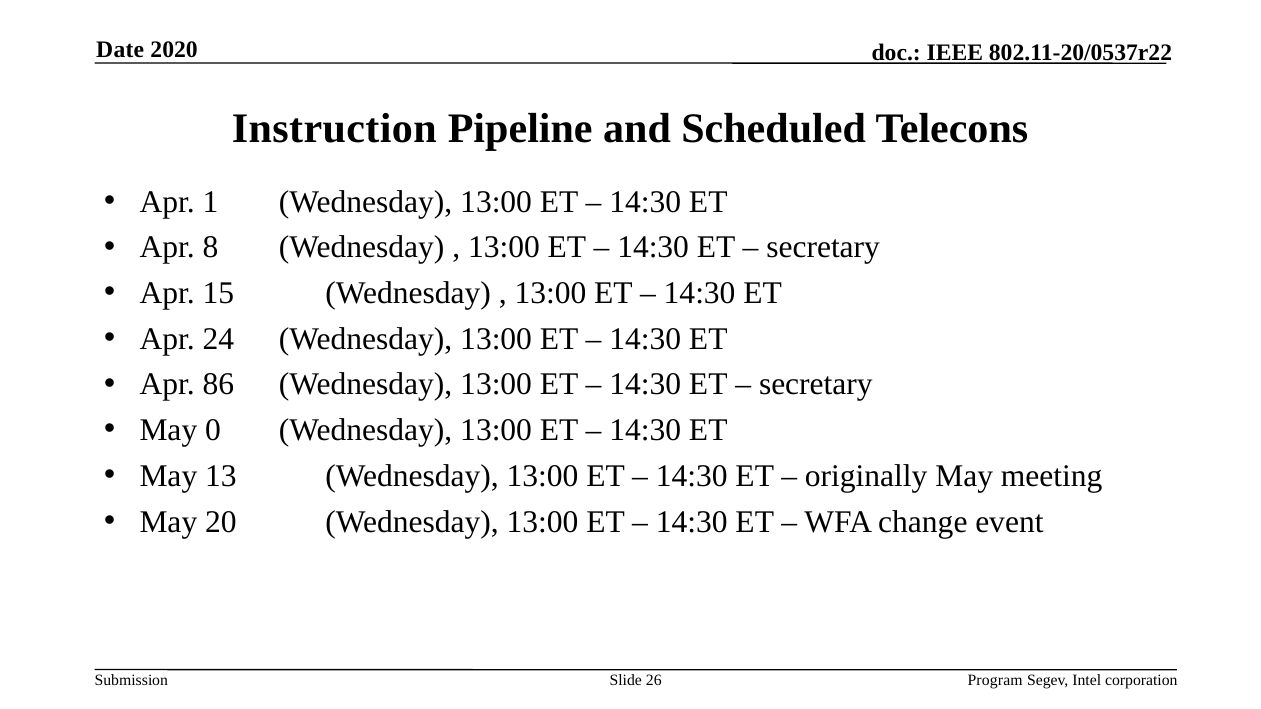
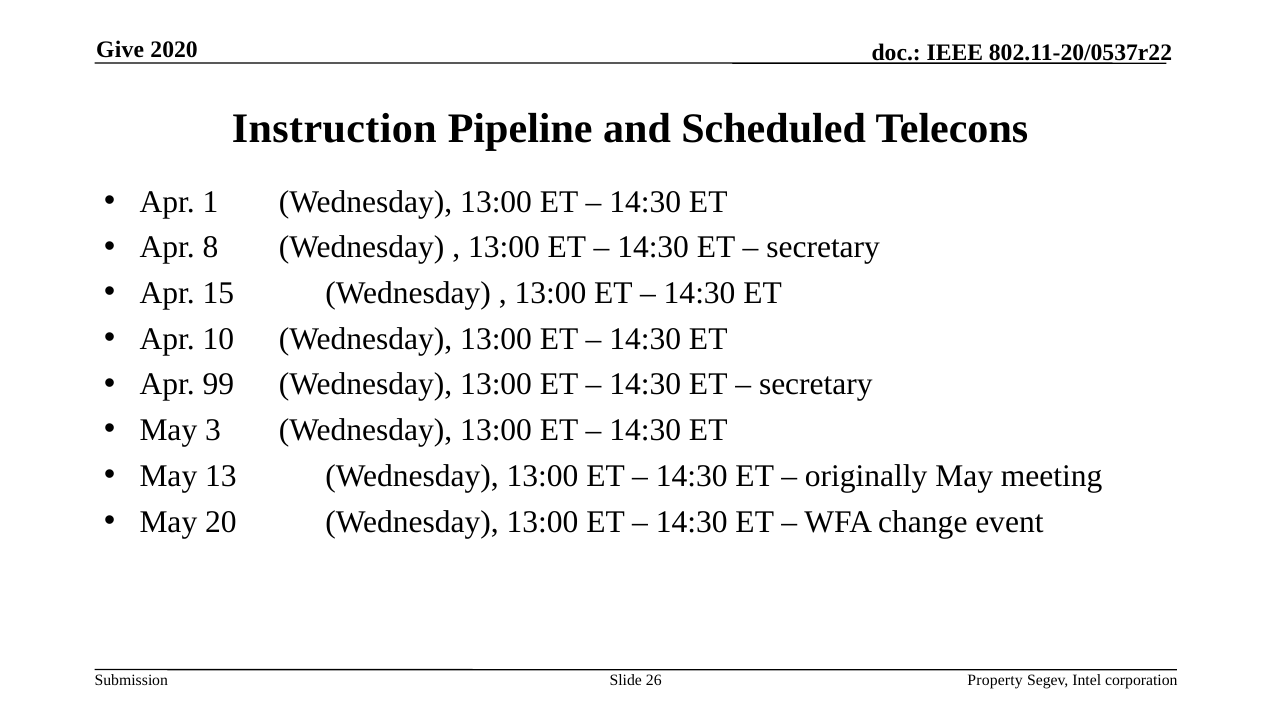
Date: Date -> Give
24: 24 -> 10
86: 86 -> 99
0: 0 -> 3
Program: Program -> Property
